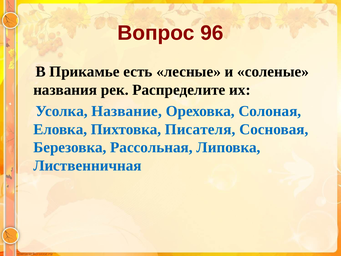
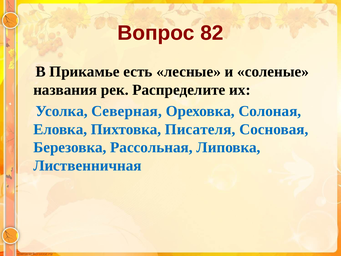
96: 96 -> 82
Название: Название -> Северная
